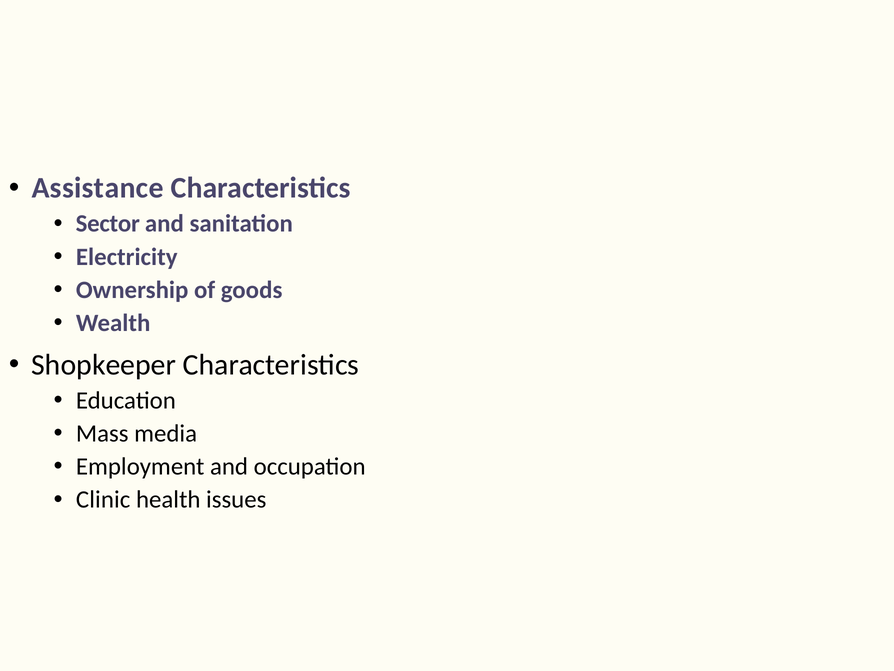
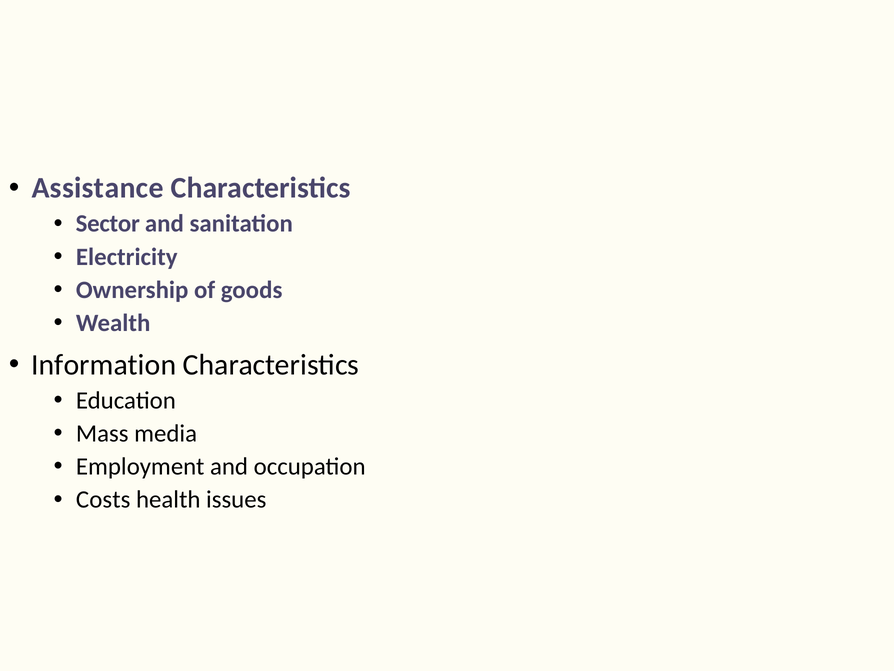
Shopkeeper: Shopkeeper -> Information
Clinic: Clinic -> Costs
